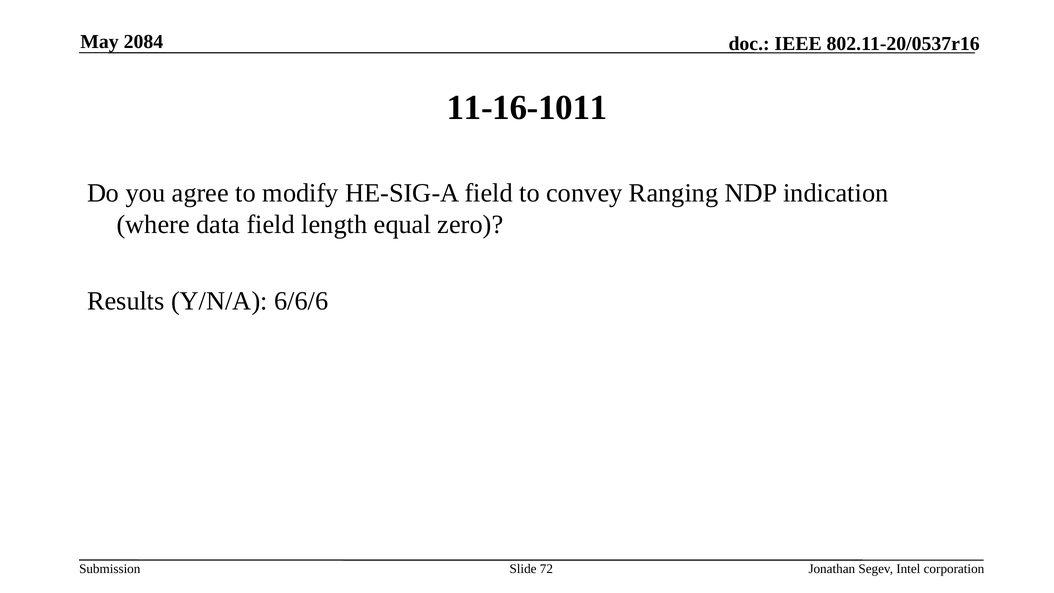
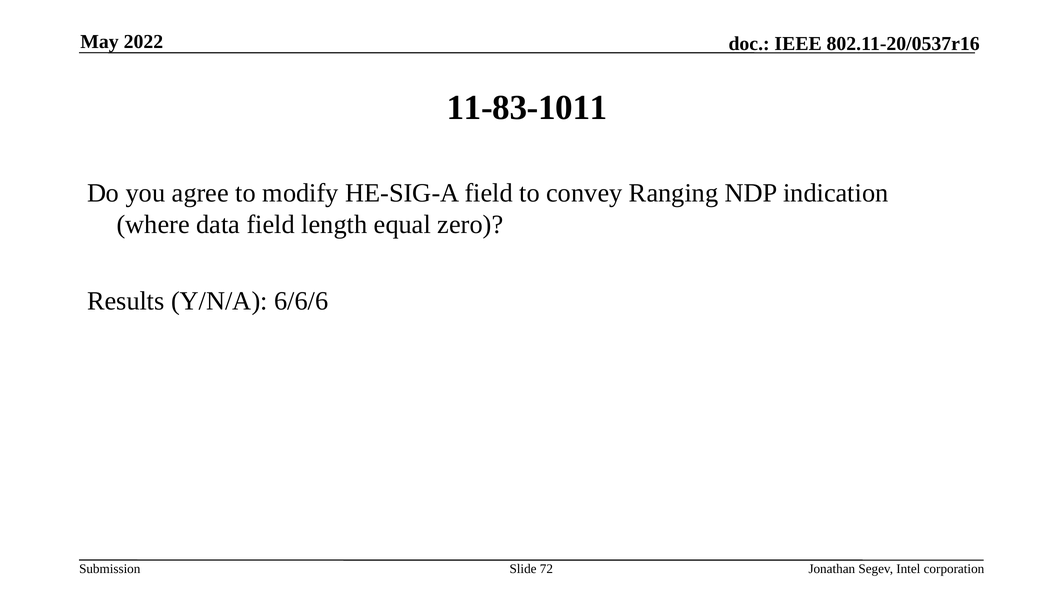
2084: 2084 -> 2022
11-16-1011: 11-16-1011 -> 11-83-1011
